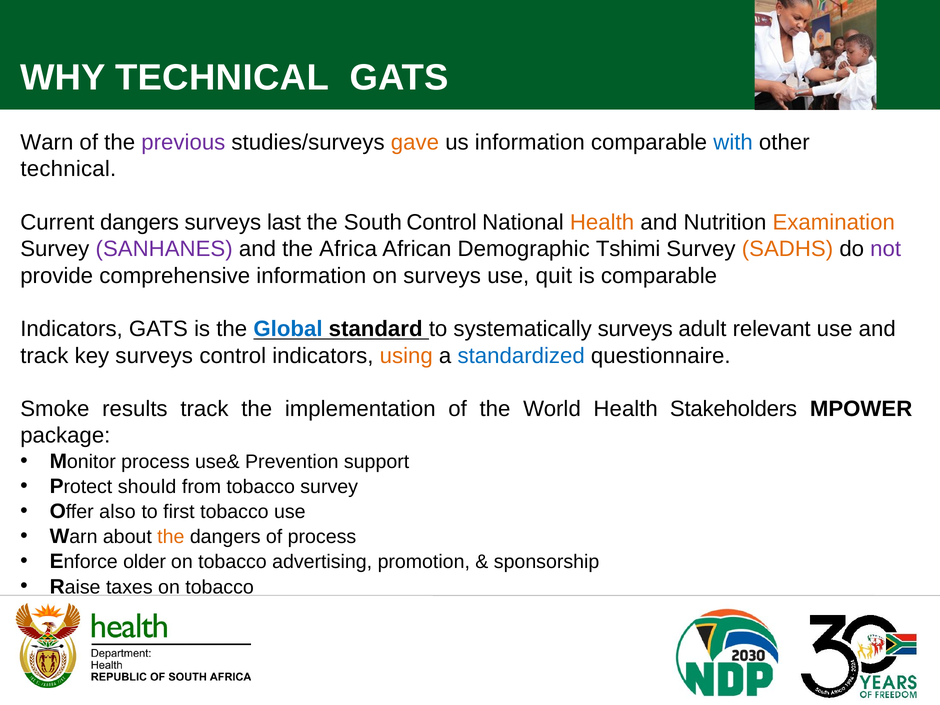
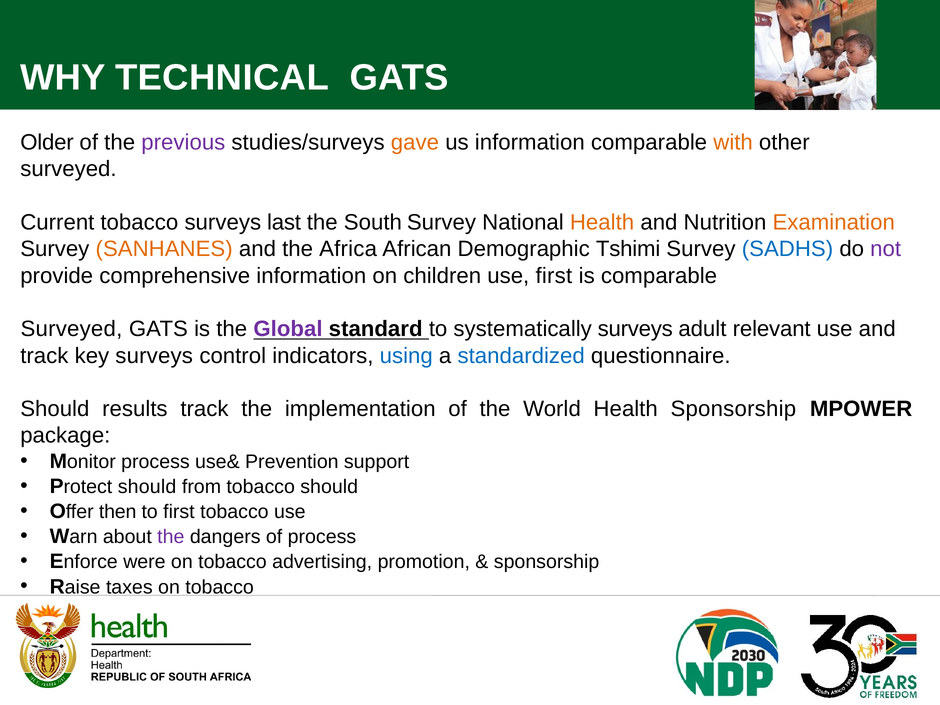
Warn at (47, 143): Warn -> Older
with colour: blue -> orange
technical at (68, 169): technical -> surveyed
Current dangers: dangers -> tobacco
South Control: Control -> Survey
SANHANES colour: purple -> orange
SADHS colour: orange -> blue
on surveys: surveys -> children
use quit: quit -> first
Indicators at (72, 329): Indicators -> Surveyed
Global colour: blue -> purple
using colour: orange -> blue
Smoke at (55, 409): Smoke -> Should
Health Stakeholders: Stakeholders -> Sponsorship
tobacco survey: survey -> should
also: also -> then
the at (171, 537) colour: orange -> purple
older: older -> were
